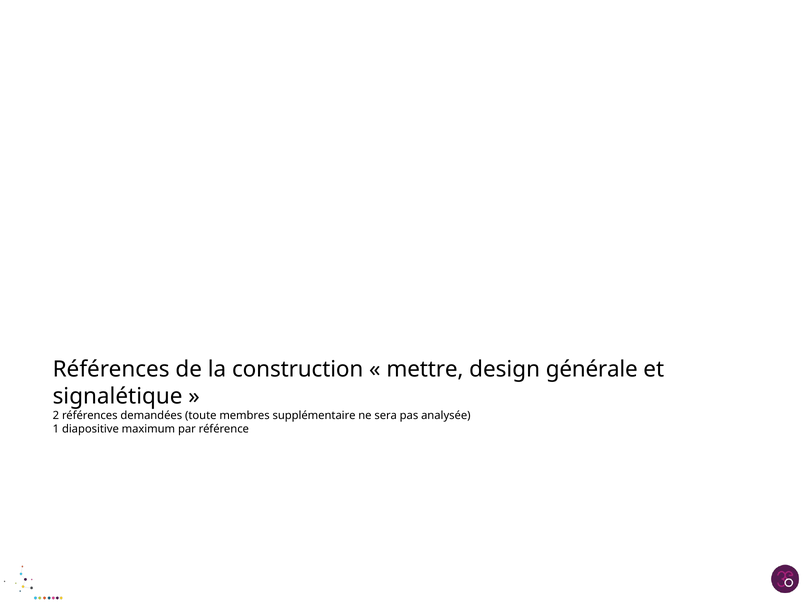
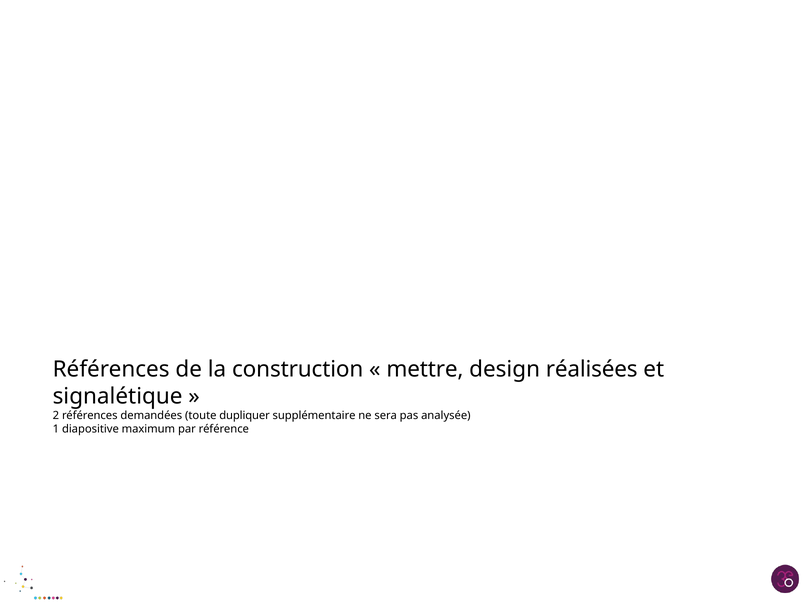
générale: générale -> réalisées
membres: membres -> dupliquer
